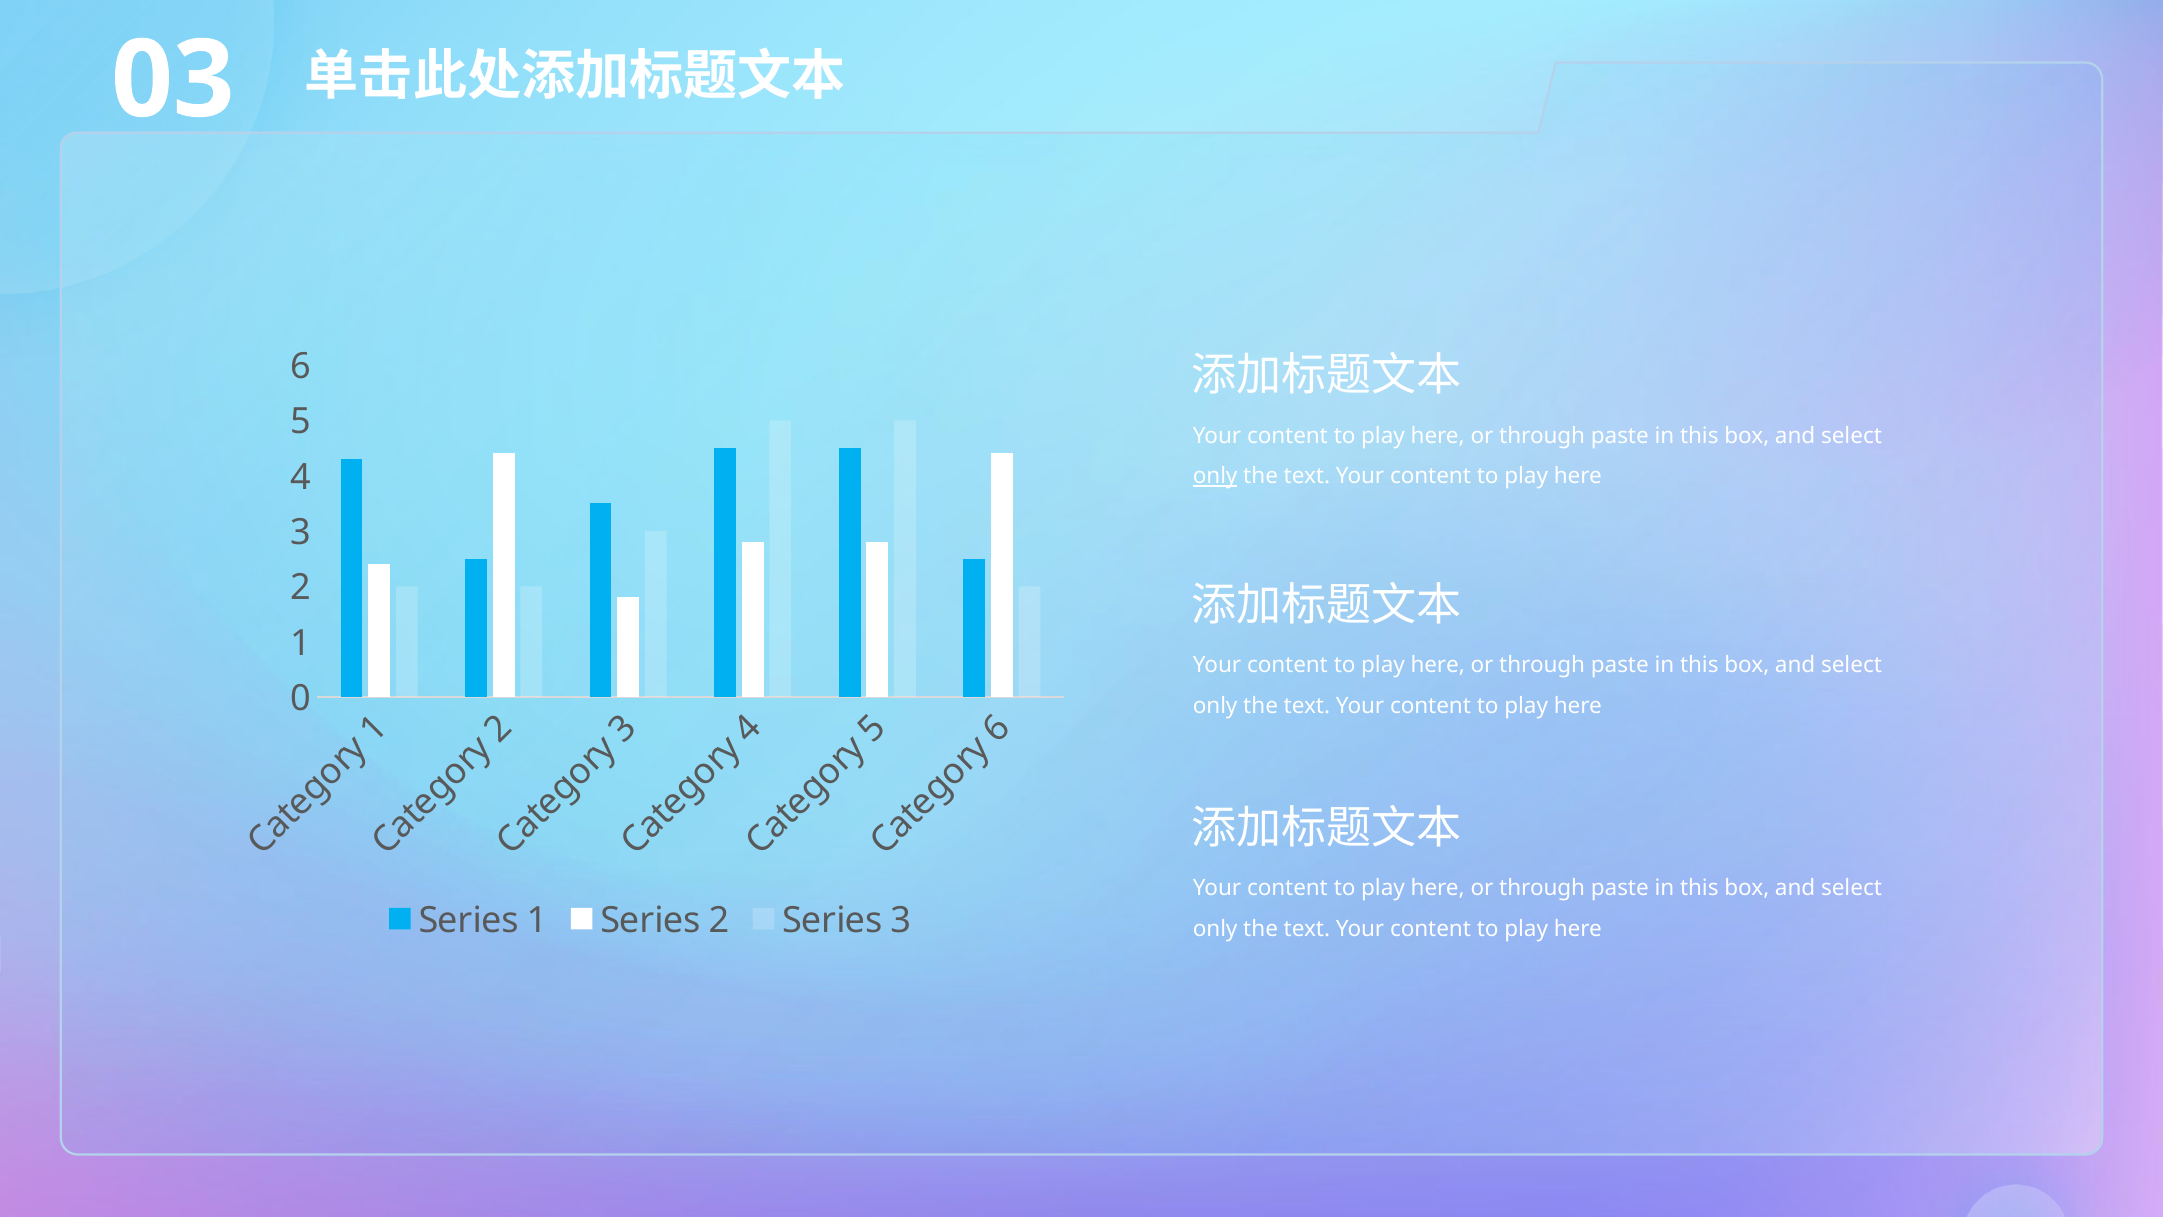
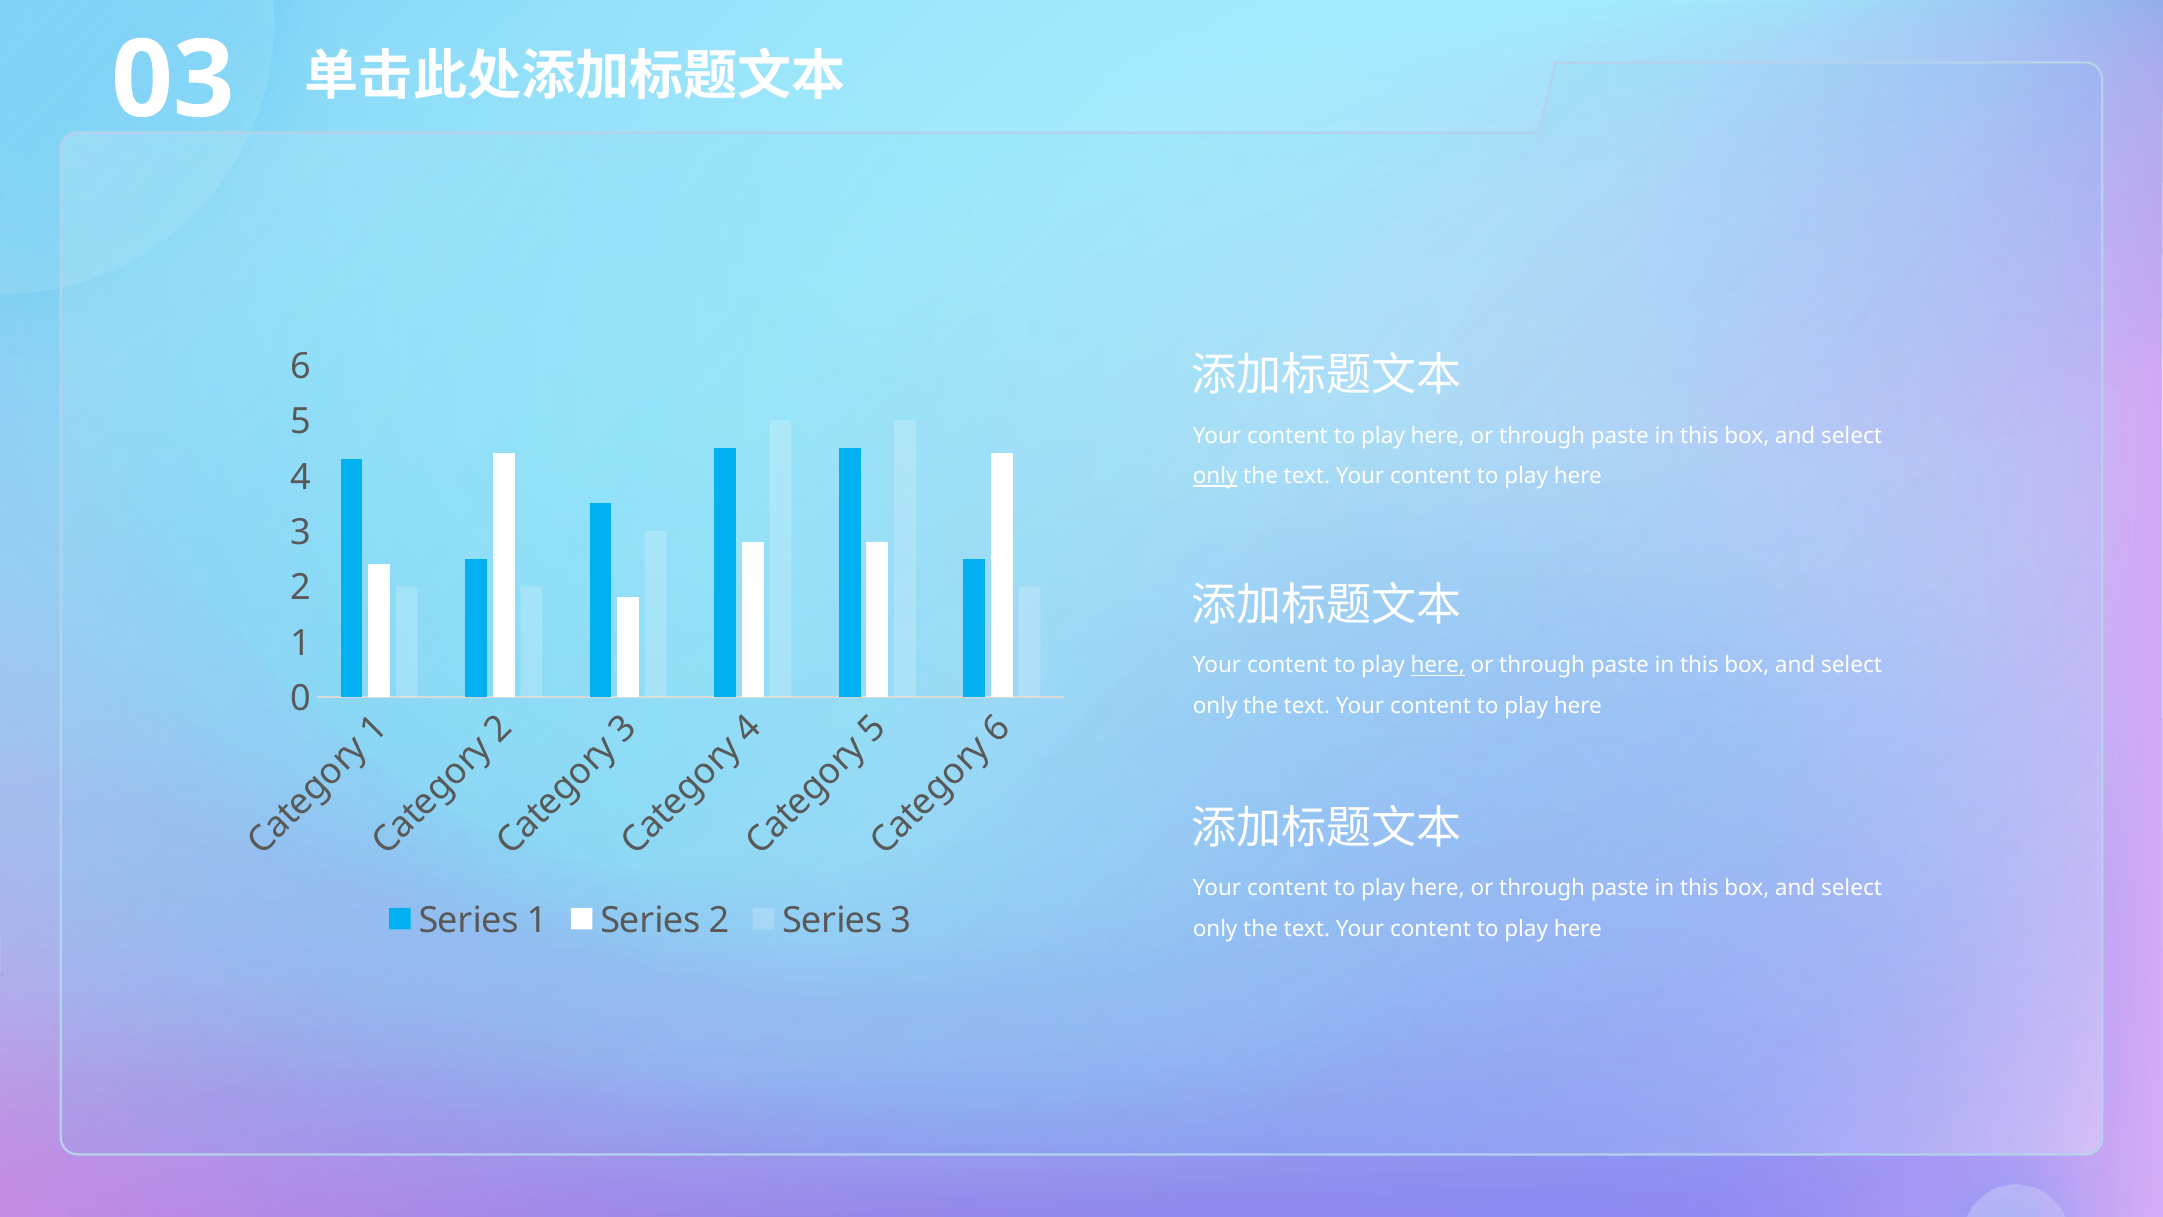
here at (1438, 665) underline: none -> present
